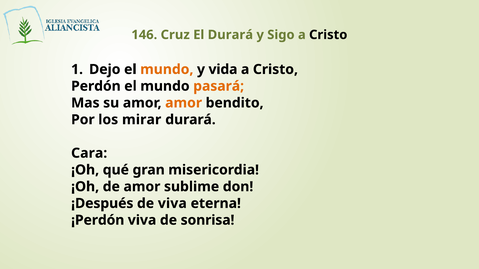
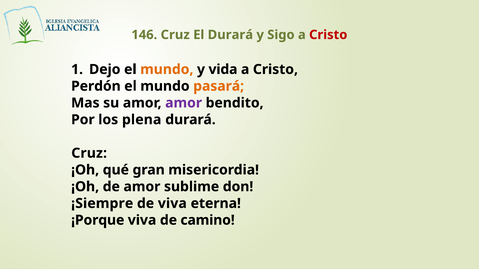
Cristo at (328, 35) colour: black -> red
amor at (184, 103) colour: orange -> purple
mirar: mirar -> plena
Cara at (89, 153): Cara -> Cruz
¡Después: ¡Después -> ¡Siempre
¡Perdón: ¡Perdón -> ¡Porque
sonrisa: sonrisa -> camino
